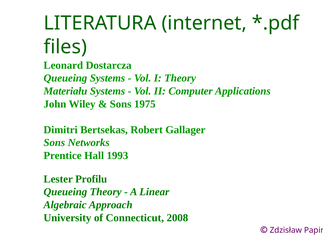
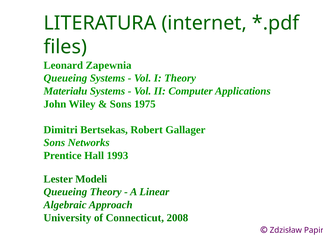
Dostarcza: Dostarcza -> Zapewnia
Profilu: Profilu -> Modeli
